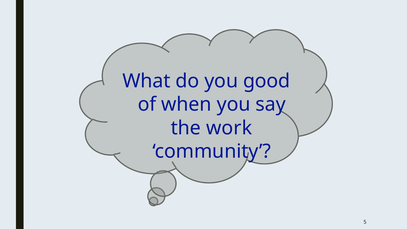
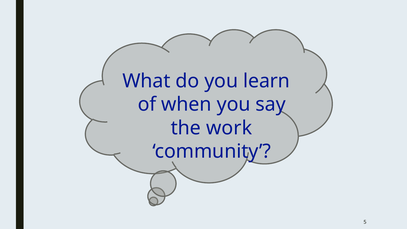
good: good -> learn
